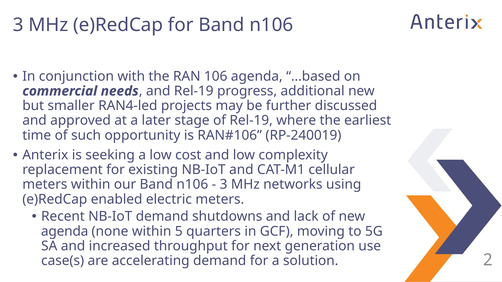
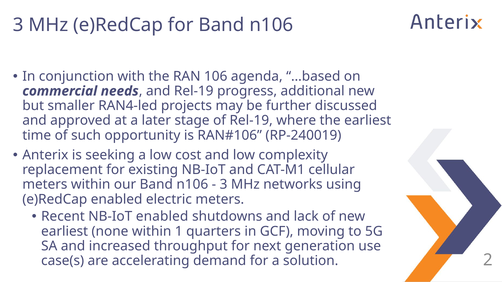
NB-IoT demand: demand -> enabled
agenda at (65, 232): agenda -> earliest
5: 5 -> 1
